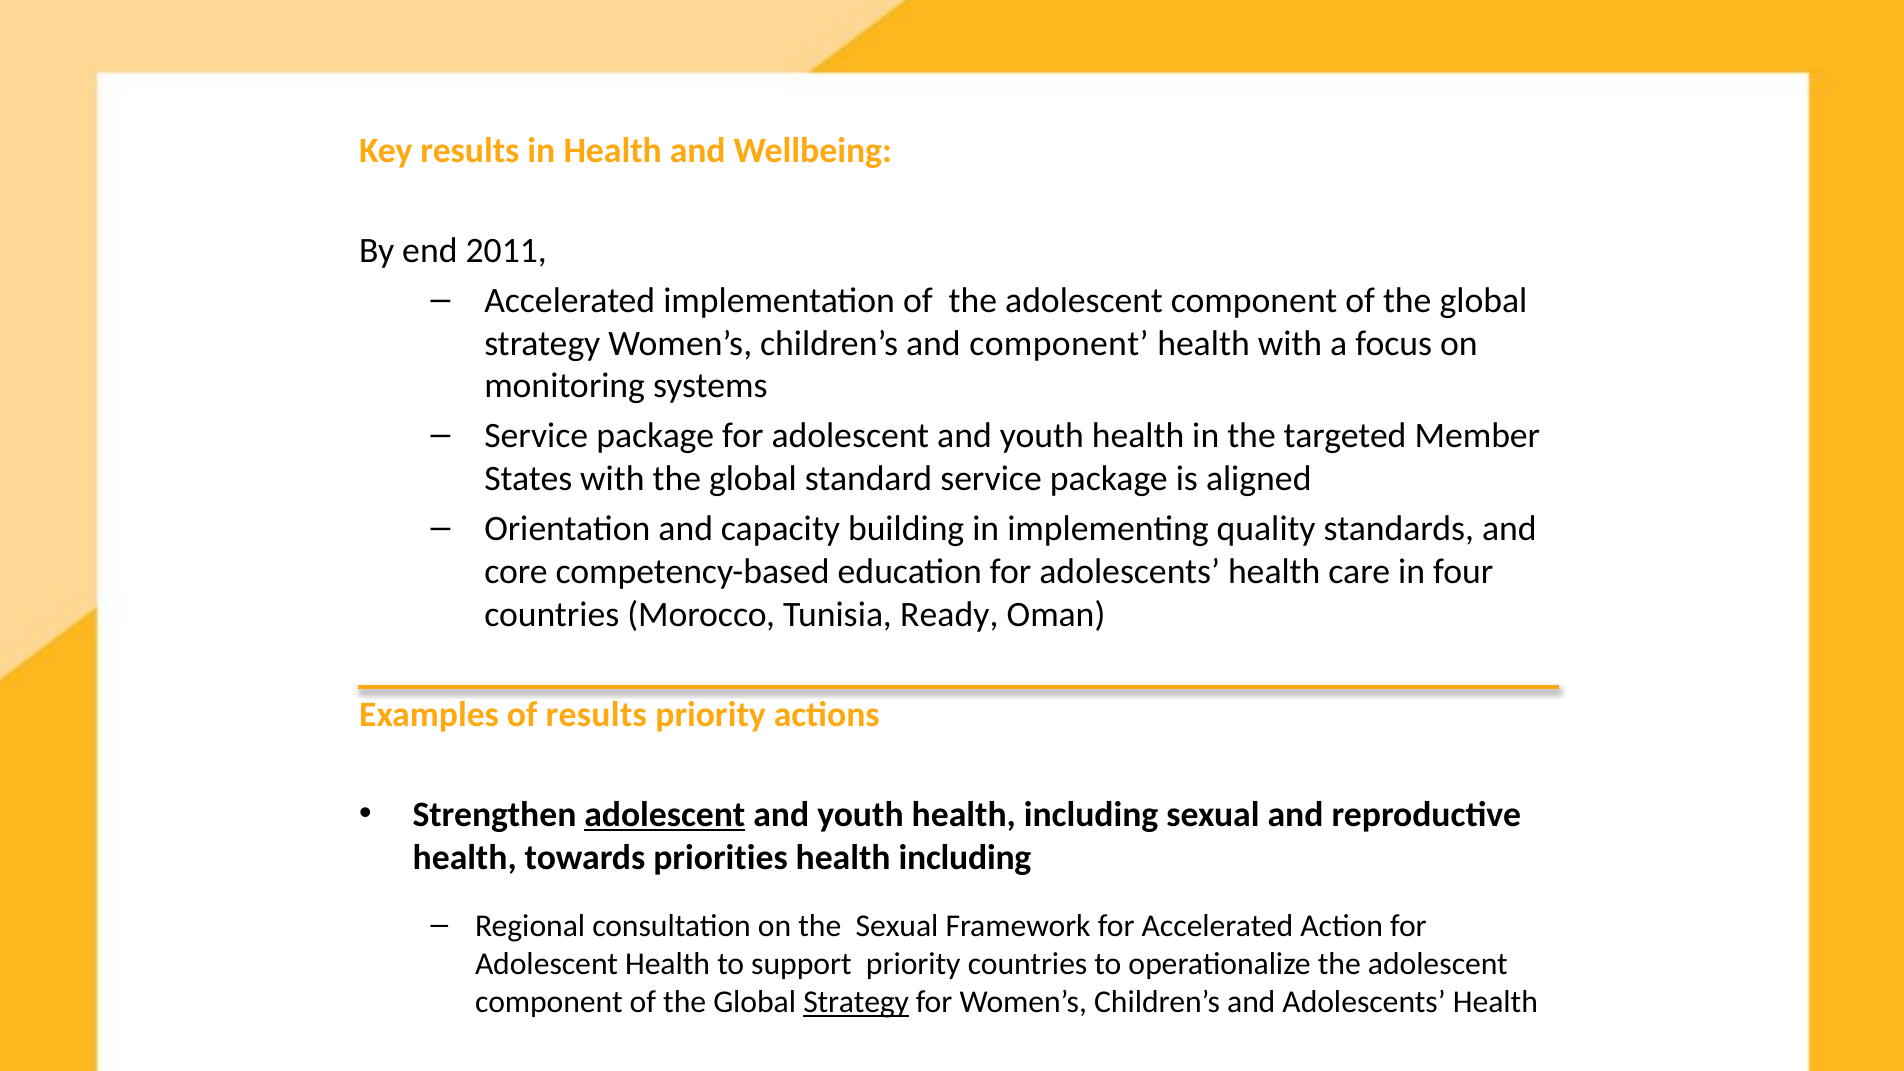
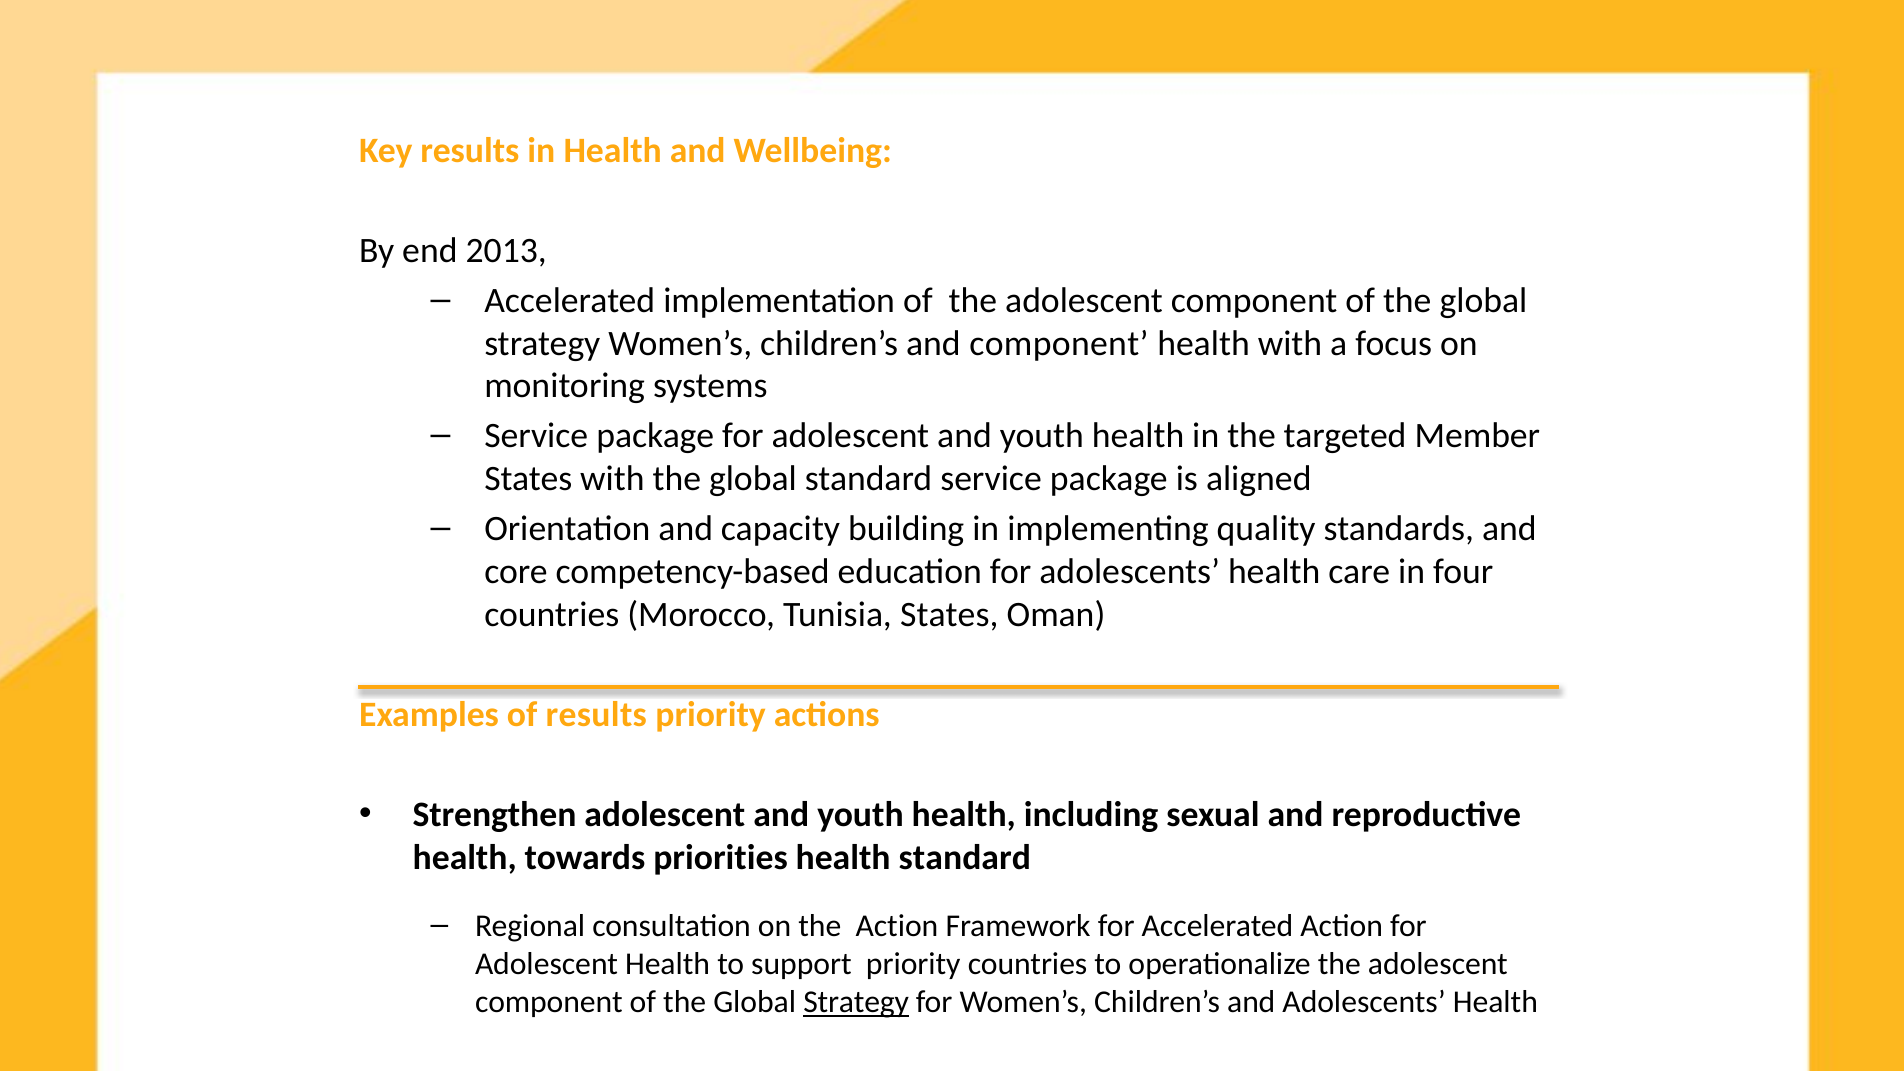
2011: 2011 -> 2013
Tunisia Ready: Ready -> States
adolescent at (665, 815) underline: present -> none
including at (965, 857): including -> standard
the Sexual: Sexual -> Action
